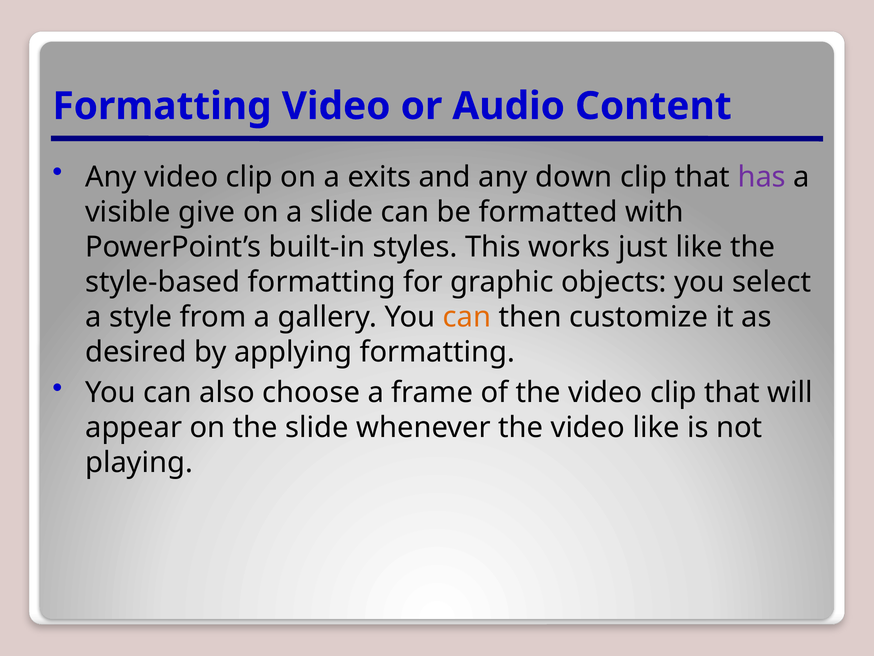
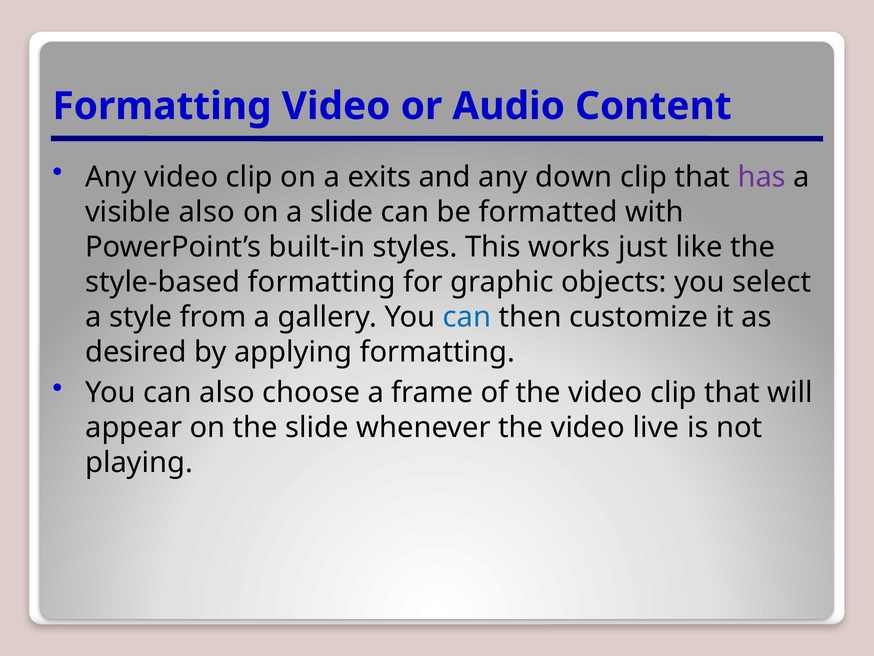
visible give: give -> also
can at (467, 317) colour: orange -> blue
video like: like -> live
